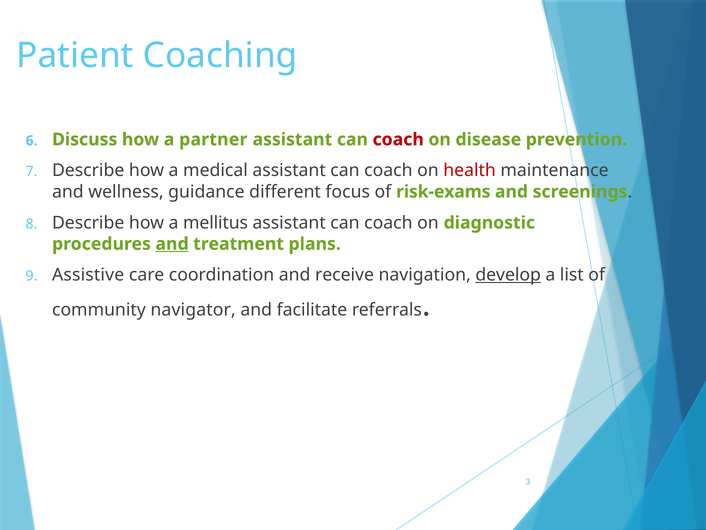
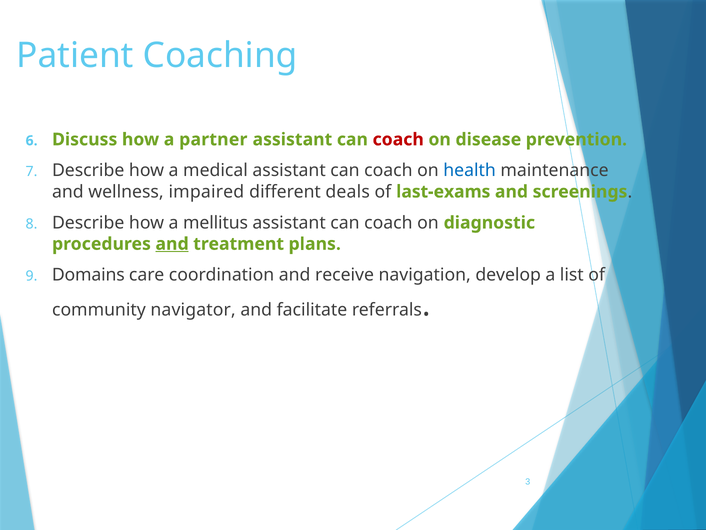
health colour: red -> blue
guidance: guidance -> impaired
focus: focus -> deals
risk-exams: risk-exams -> last-exams
Assistive: Assistive -> Domains
develop underline: present -> none
